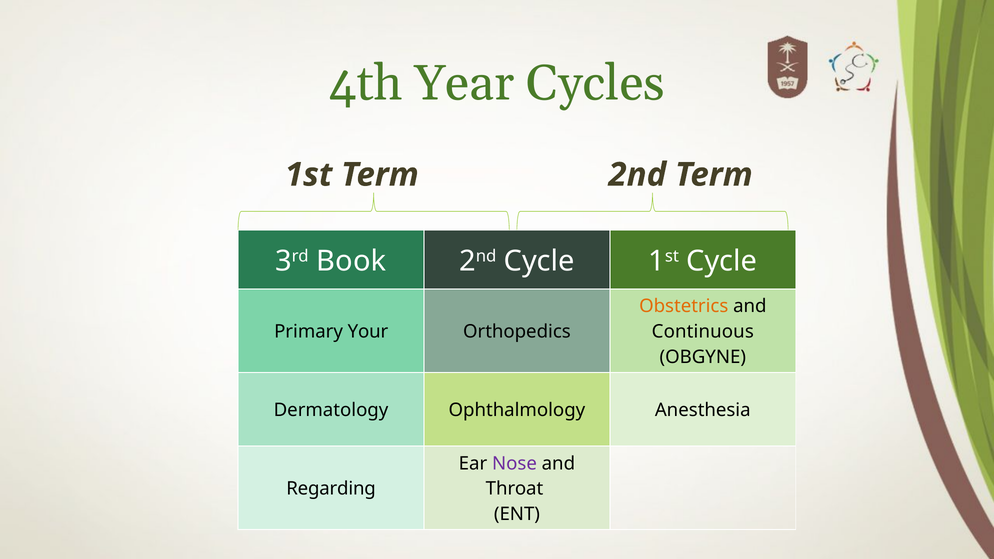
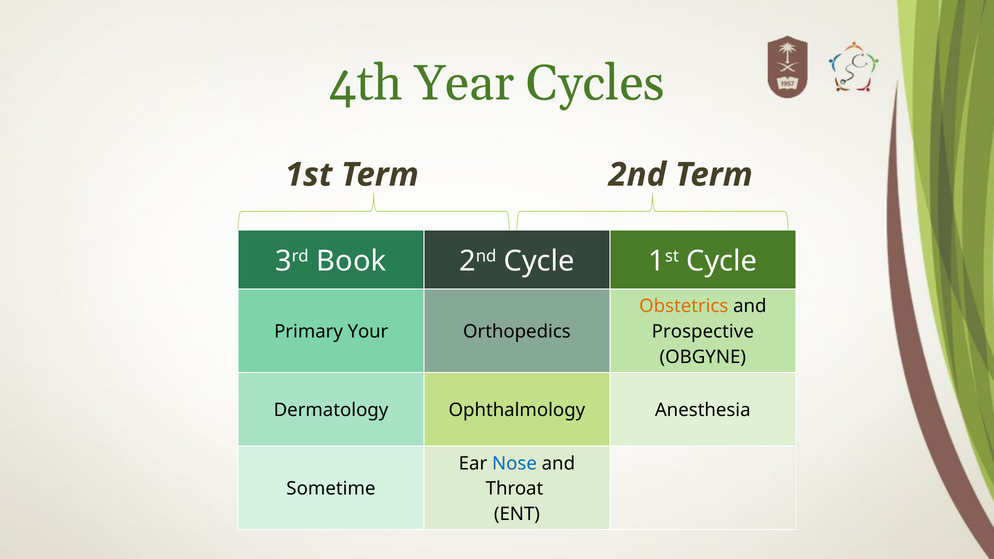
Continuous: Continuous -> Prospective
Nose colour: purple -> blue
Regarding: Regarding -> Sometime
